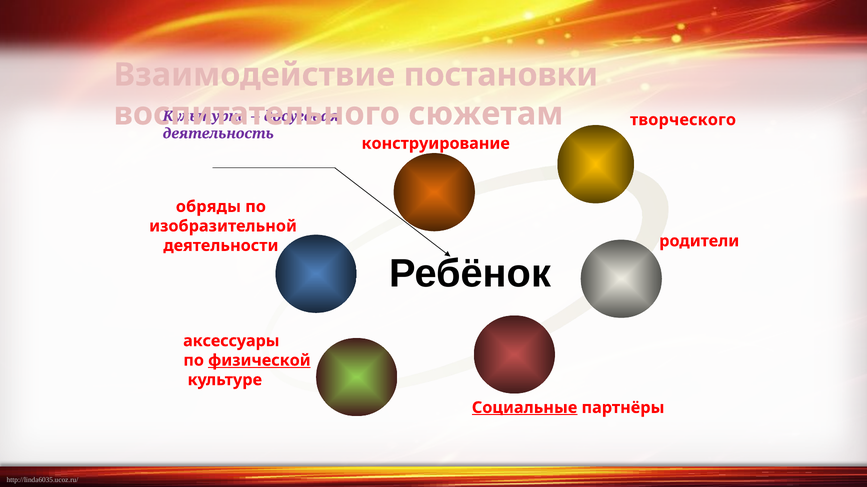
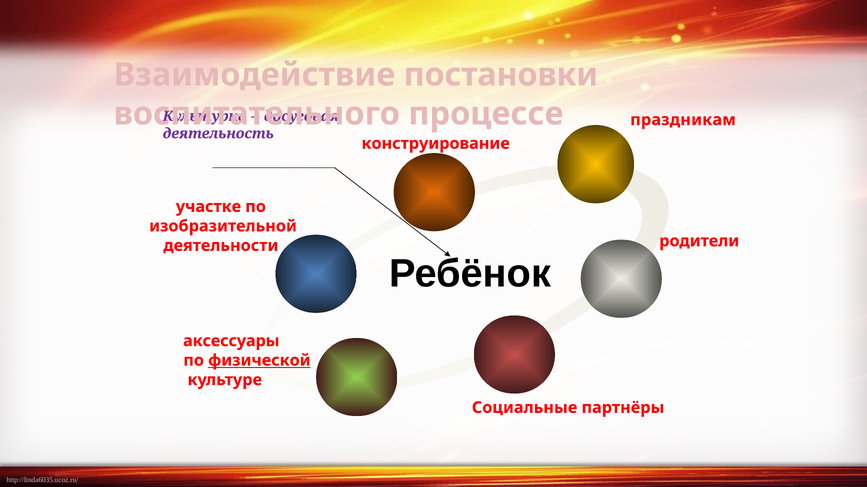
сюжетам: сюжетам -> процессе
творческого: творческого -> праздникам
обряды: обряды -> участке
Социальные underline: present -> none
